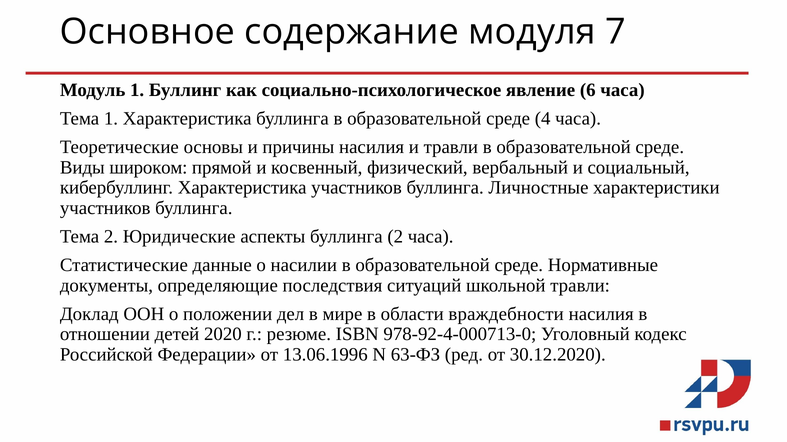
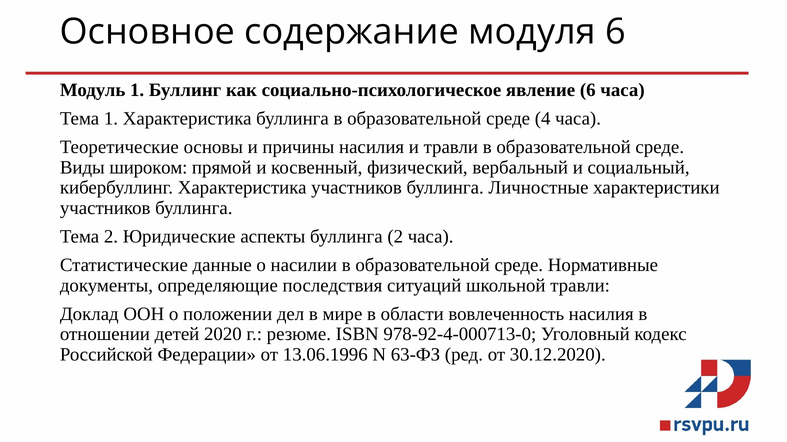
модуля 7: 7 -> 6
враждебности: враждебности -> вовлеченность
